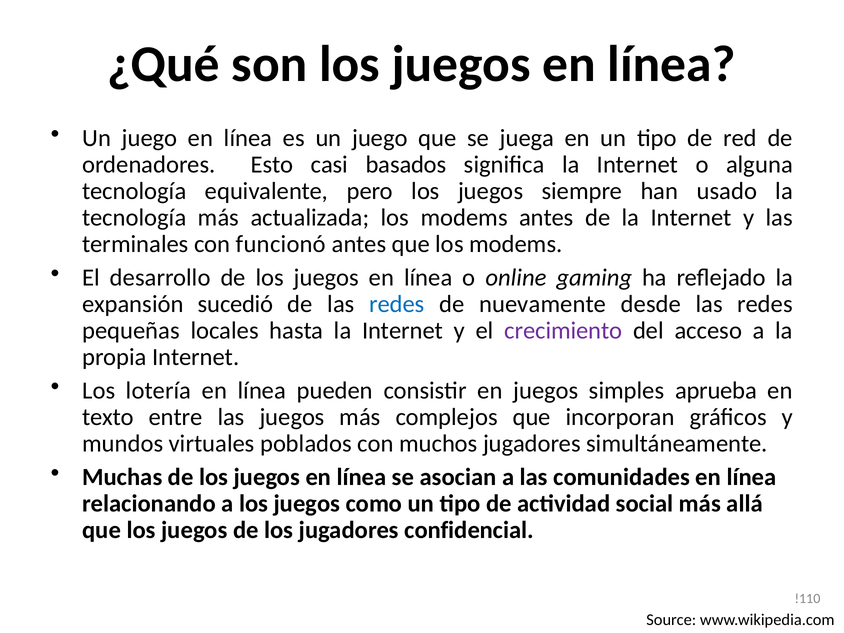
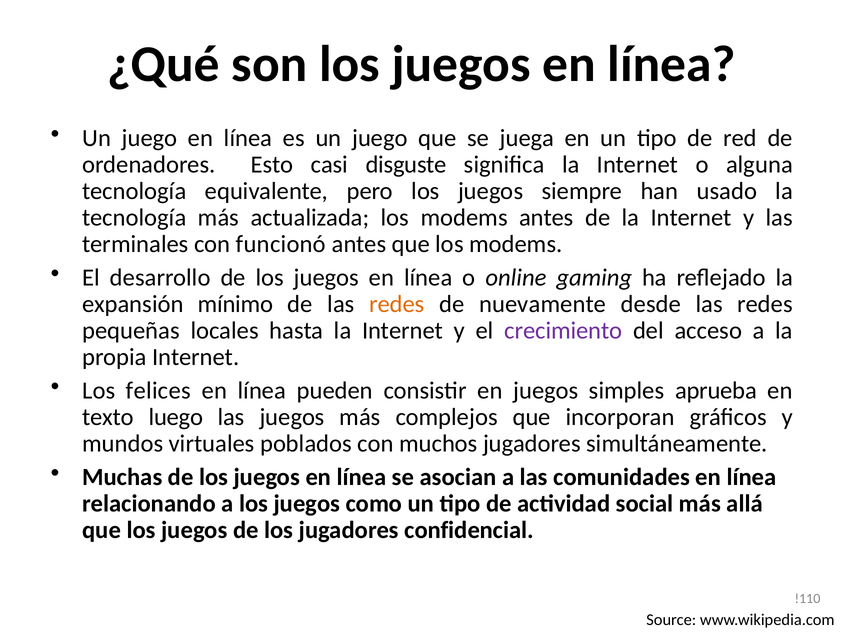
basados: basados -> disguste
sucedió: sucedió -> mínimo
redes at (397, 304) colour: blue -> orange
lotería: lotería -> felices
entre: entre -> luego
